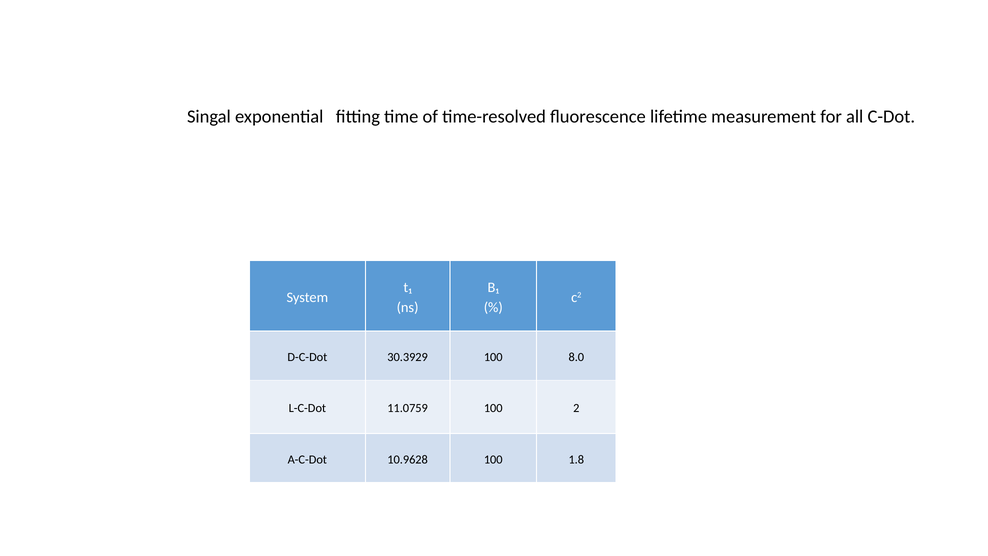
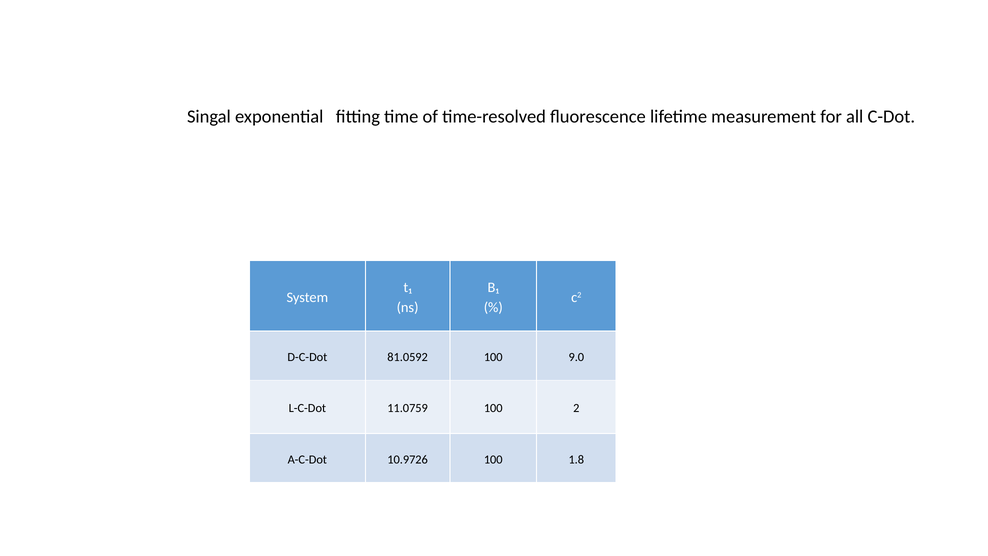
30.3929: 30.3929 -> 81.0592
8.0: 8.0 -> 9.0
10.9628: 10.9628 -> 10.9726
